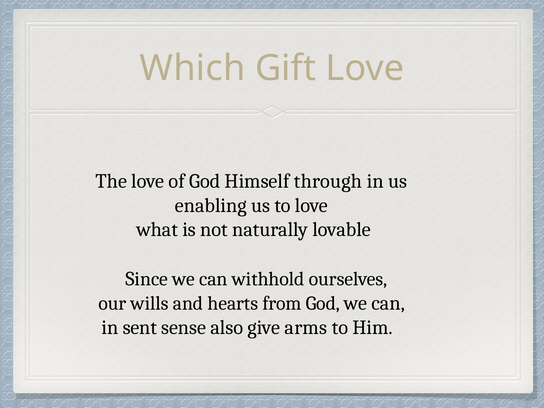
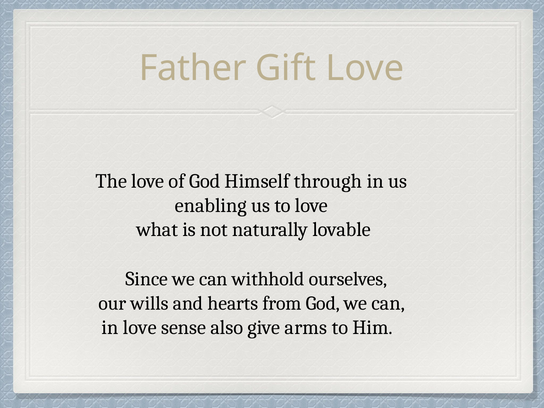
Which: Which -> Father
in sent: sent -> love
